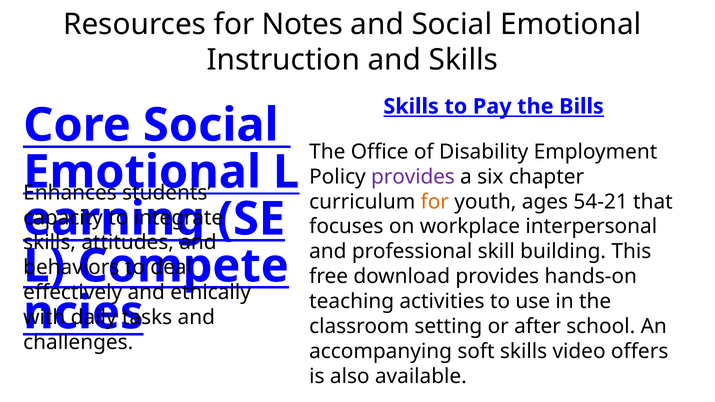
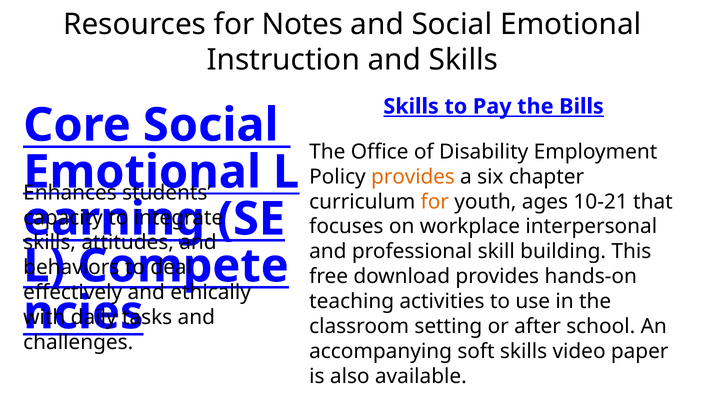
provides at (413, 177) colour: purple -> orange
54-21: 54-21 -> 10-21
offers: offers -> paper
